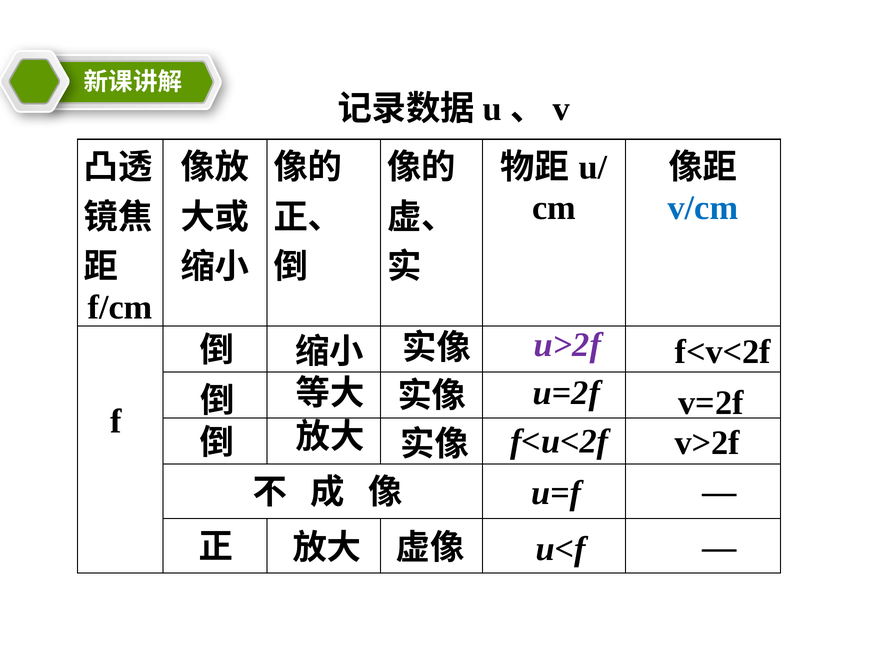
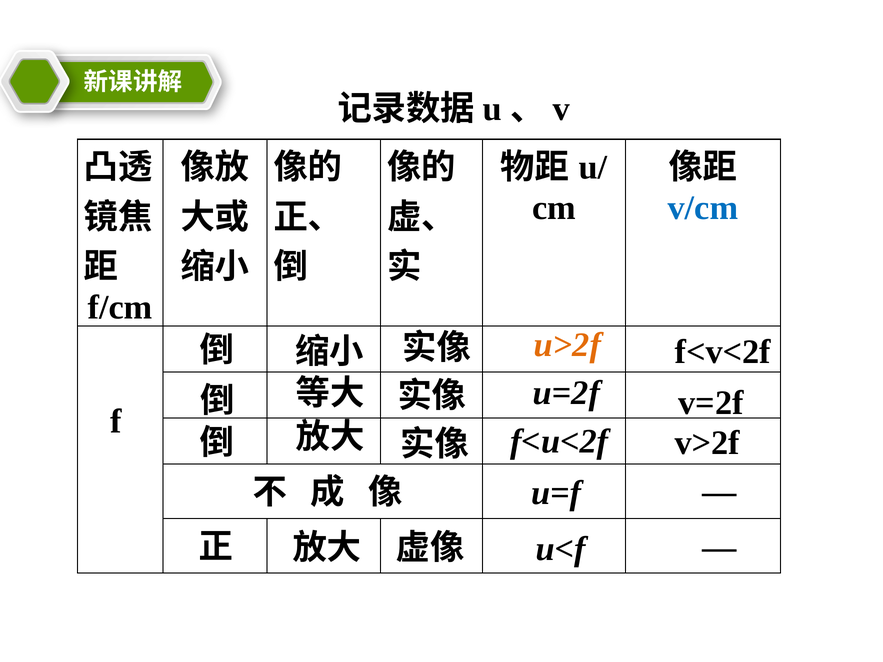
u>2f colour: purple -> orange
